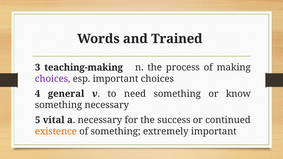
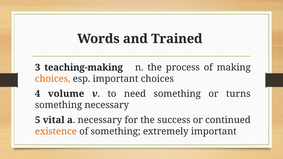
choices at (53, 79) colour: purple -> orange
general: general -> volume
know: know -> turns
